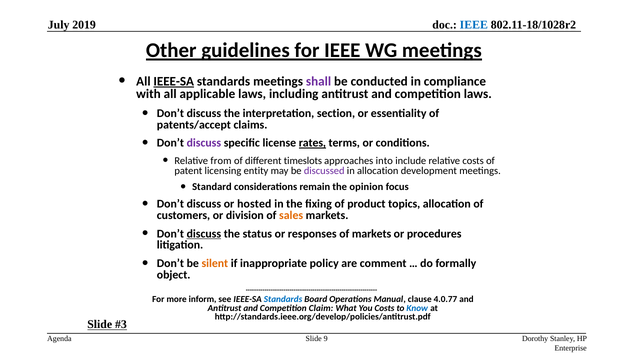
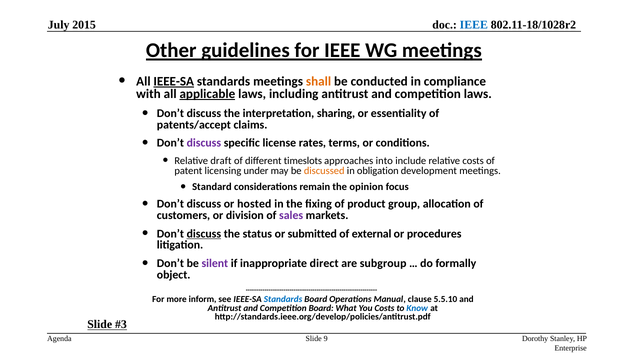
2019: 2019 -> 2015
shall colour: purple -> orange
applicable underline: none -> present
section: section -> sharing
rates underline: present -> none
from: from -> draft
entity: entity -> under
discussed colour: purple -> orange
in allocation: allocation -> obligation
topics: topics -> group
sales colour: orange -> purple
responses: responses -> submitted
of markets: markets -> external
silent colour: orange -> purple
policy: policy -> direct
comment: comment -> subgroup
4.0.77: 4.0.77 -> 5.5.10
Competition Claim: Claim -> Board
